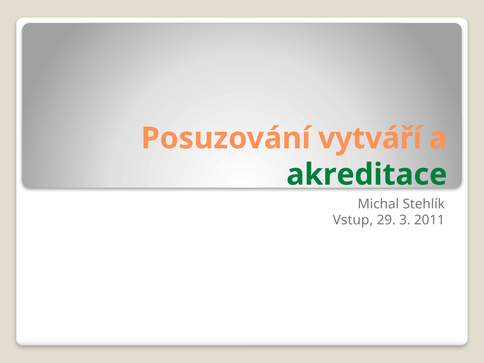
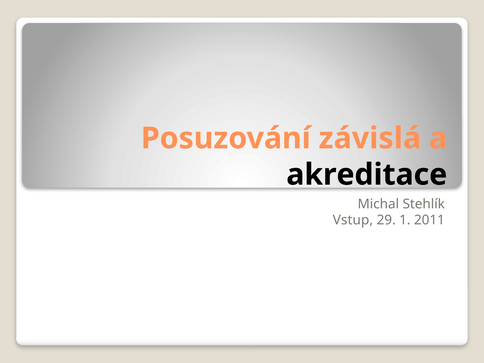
vytváří: vytváří -> závislá
akreditace colour: green -> black
3: 3 -> 1
